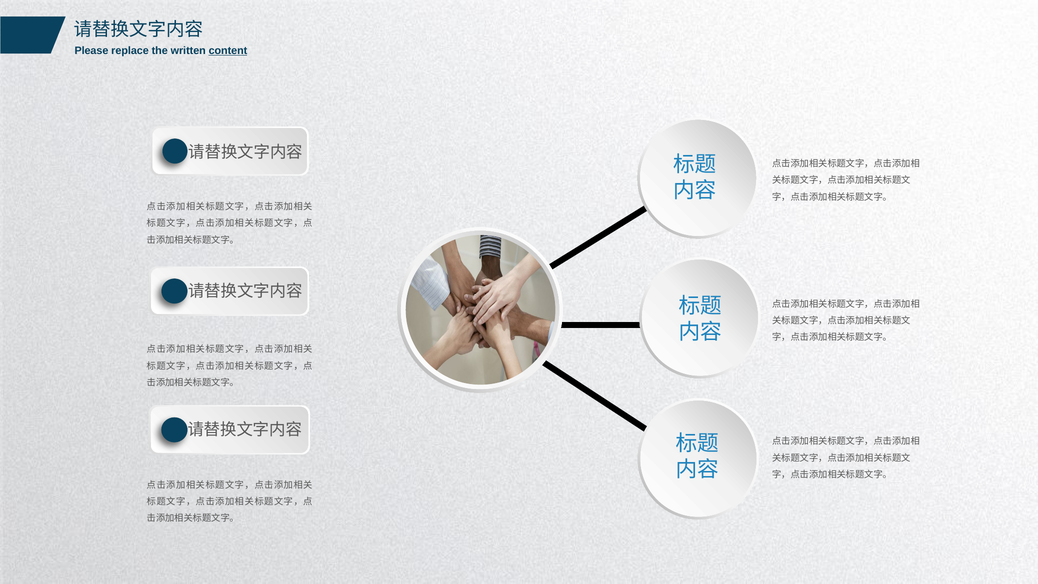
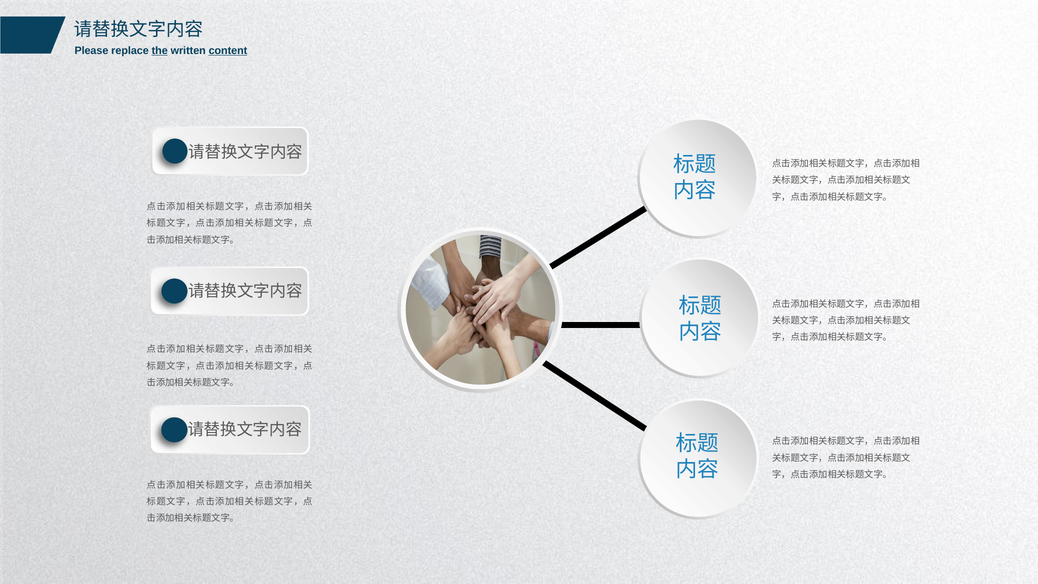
the underline: none -> present
